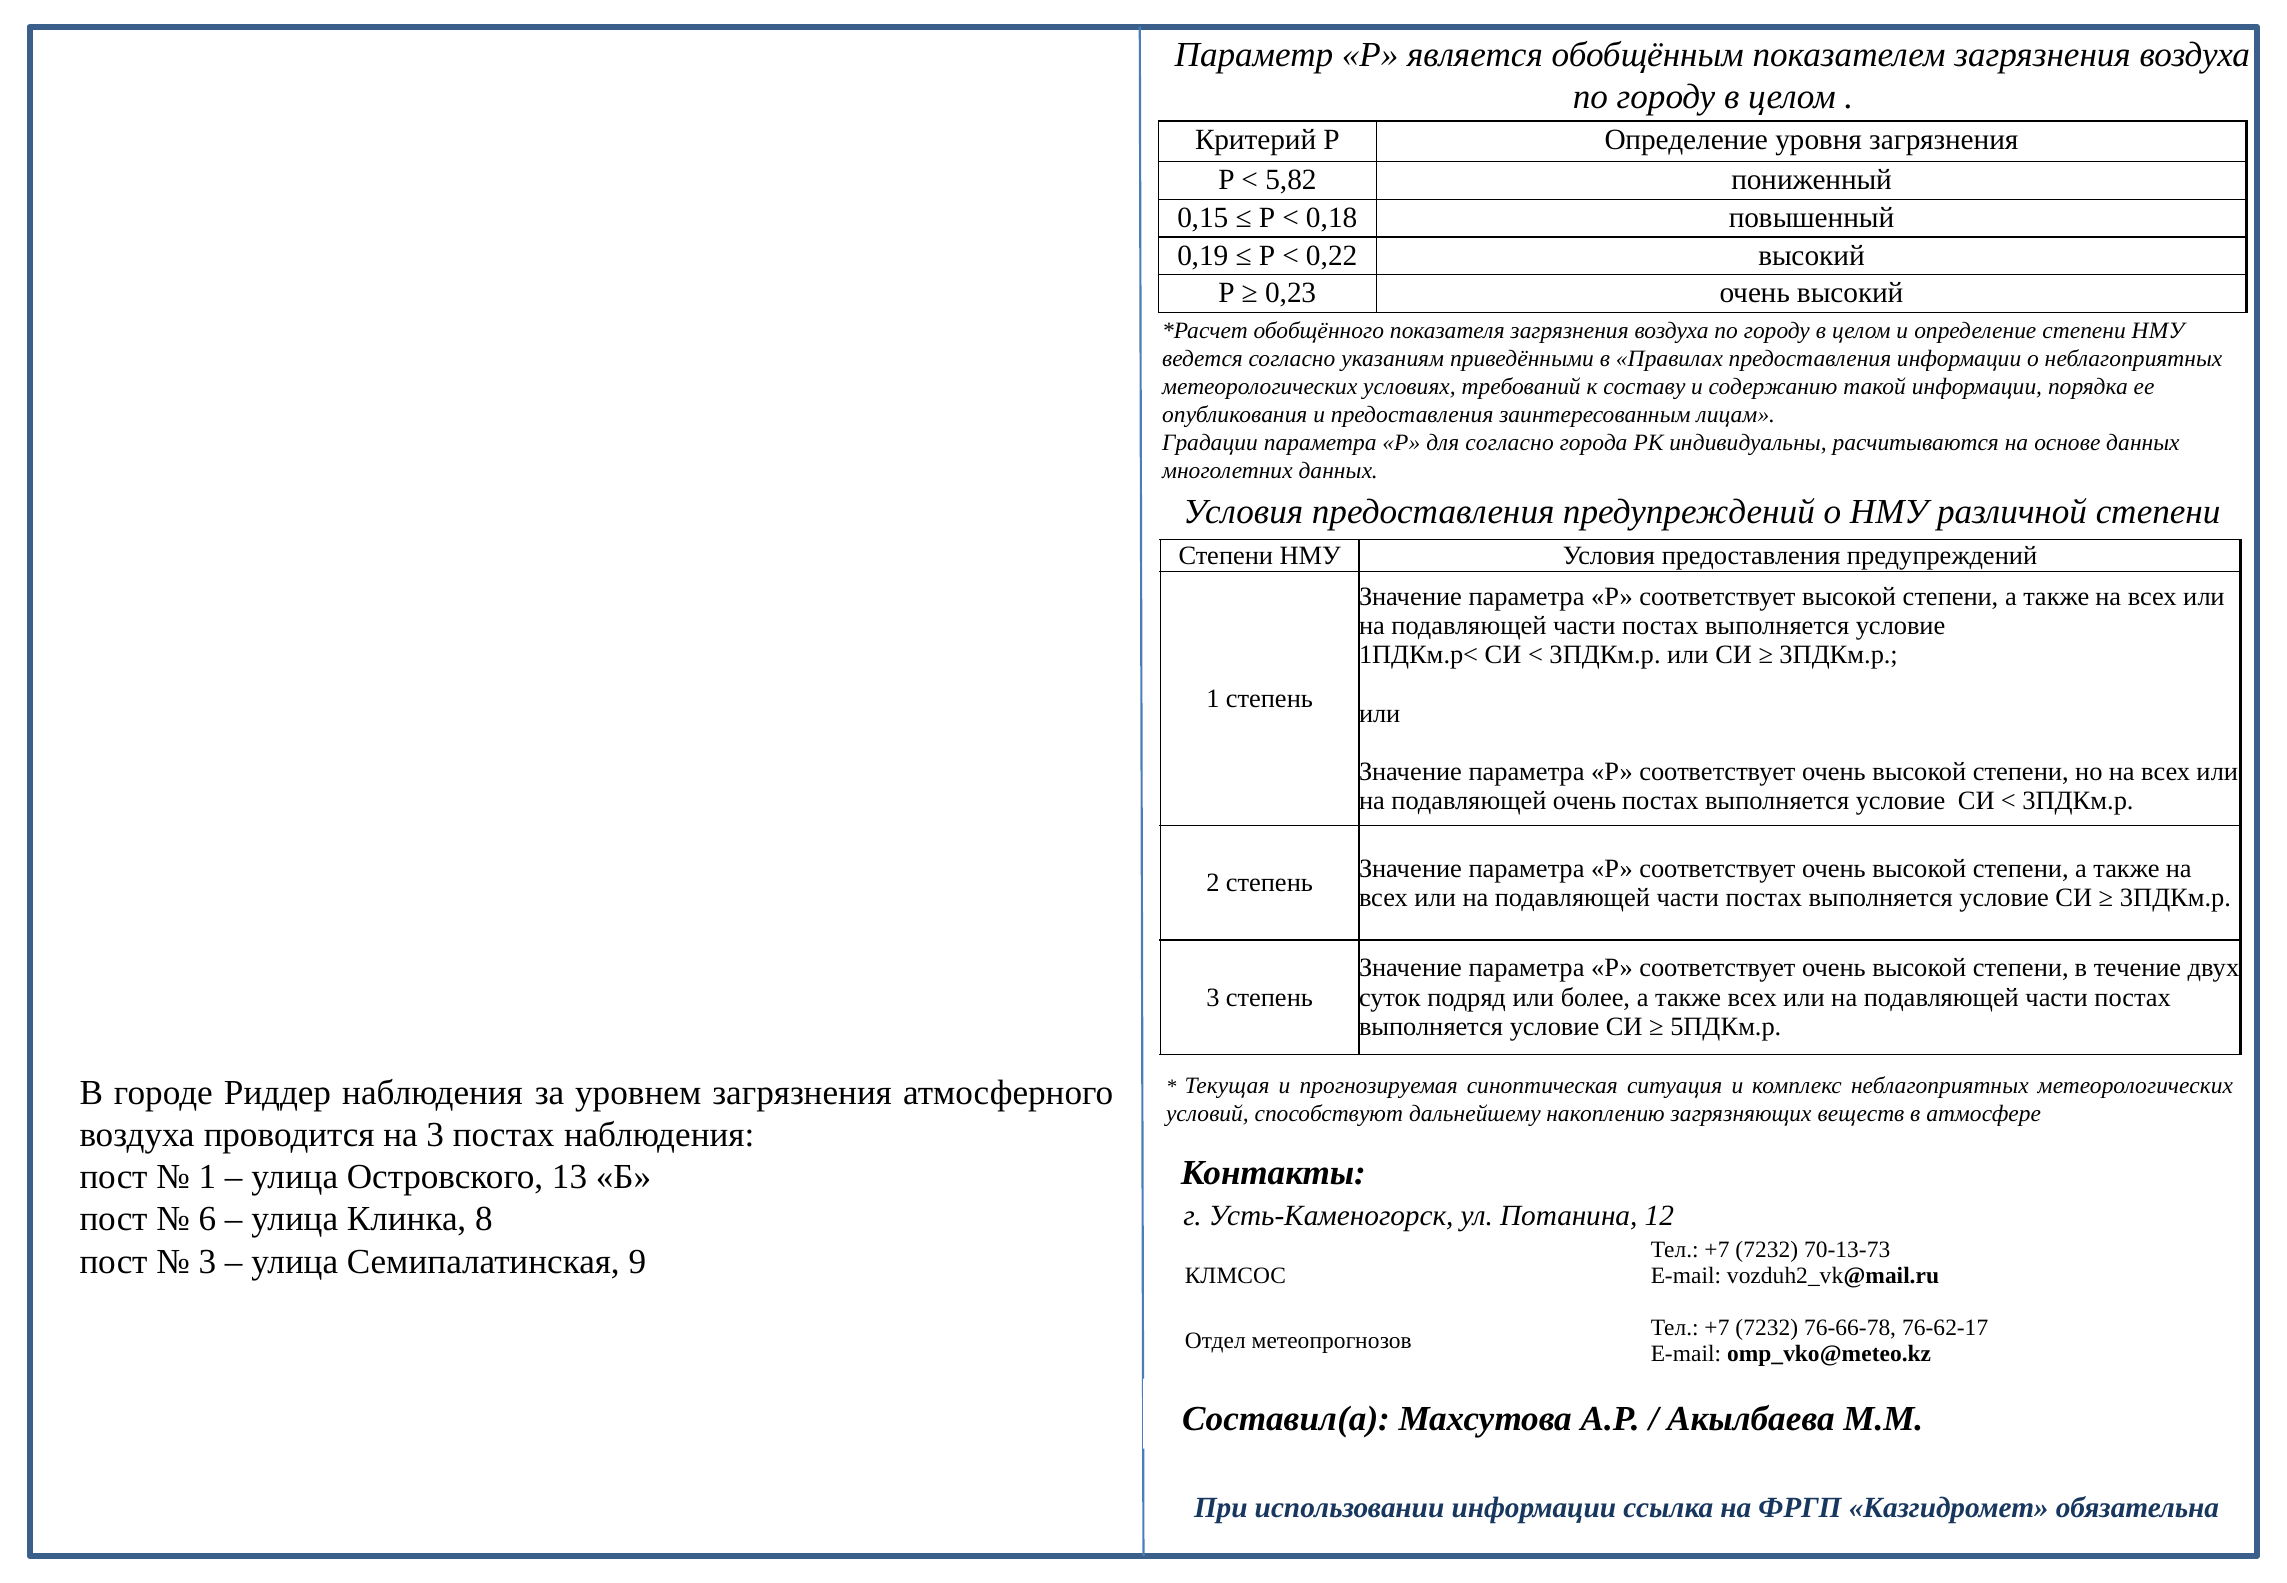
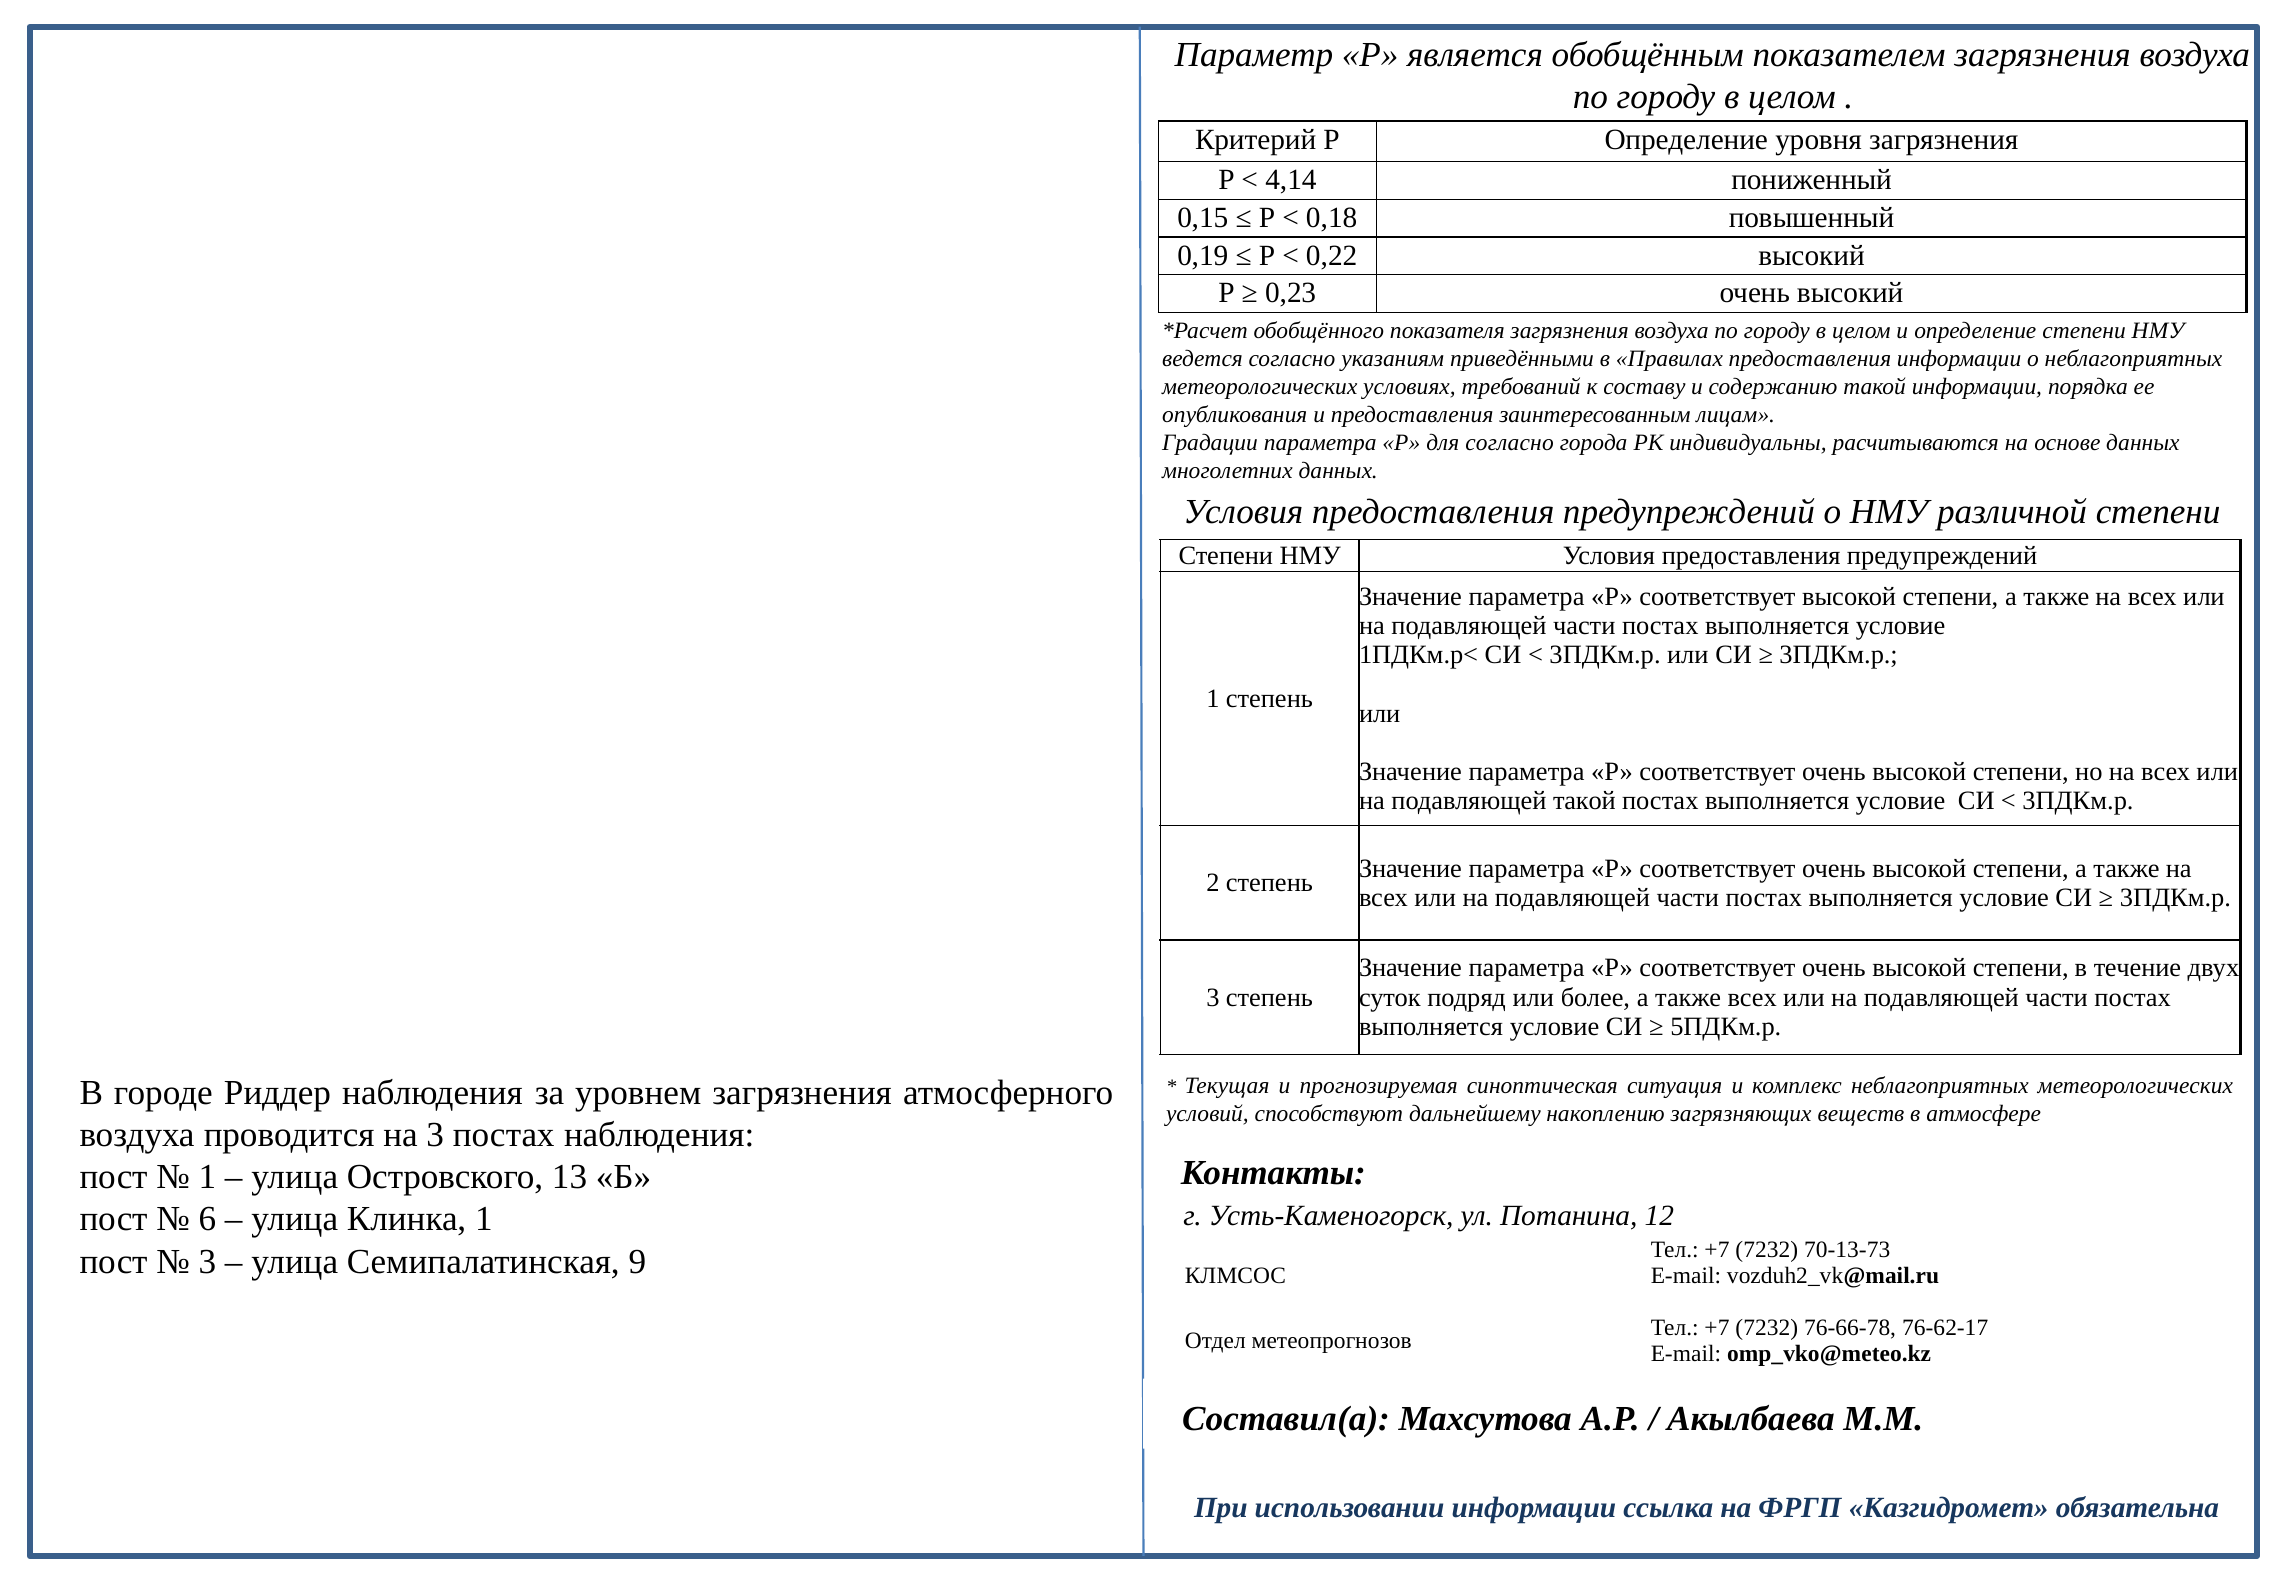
5,82: 5,82 -> 4,14
подавляющей очень: очень -> такой
Клинка 8: 8 -> 1
